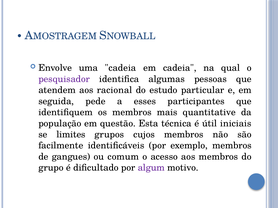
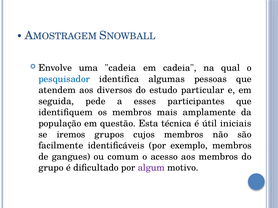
pesquisador colour: purple -> blue
racional: racional -> diversos
quantitative: quantitative -> amplamente
limites: limites -> iremos
